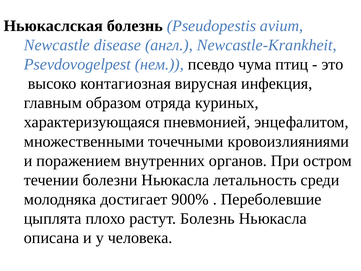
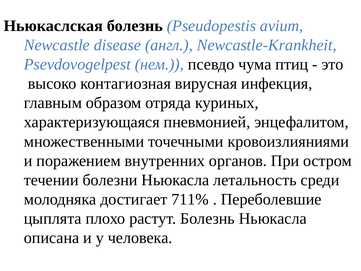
900%: 900% -> 711%
